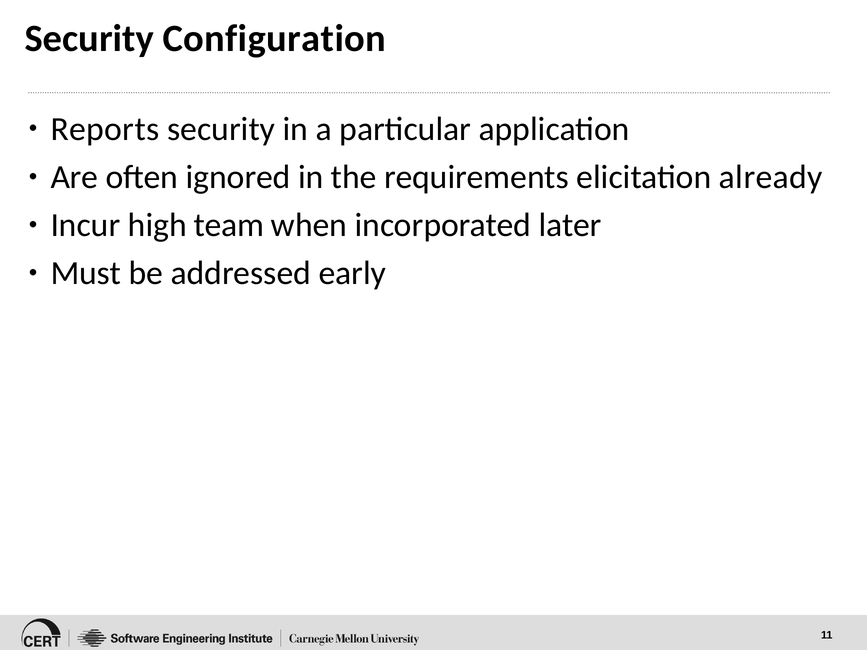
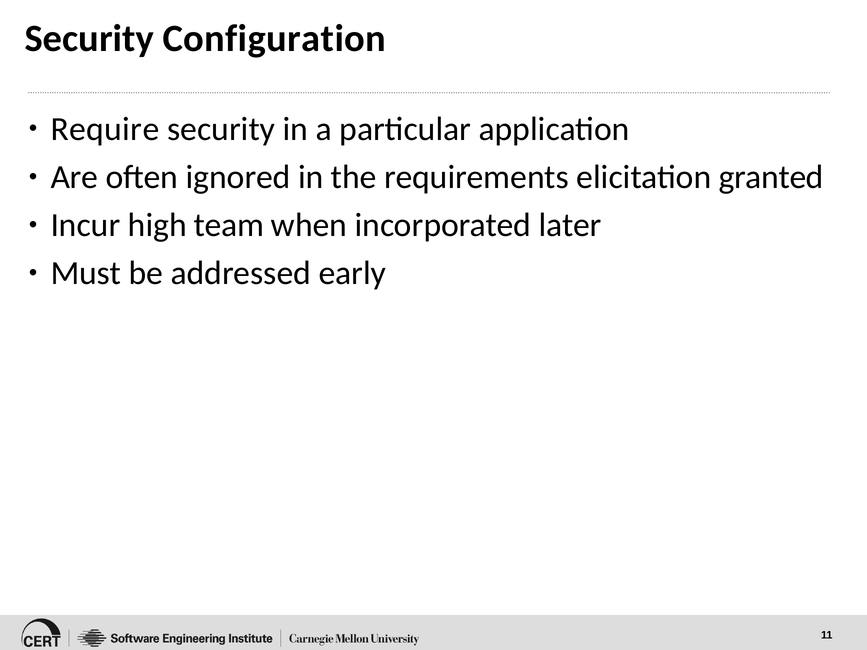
Reports: Reports -> Require
already: already -> granted
